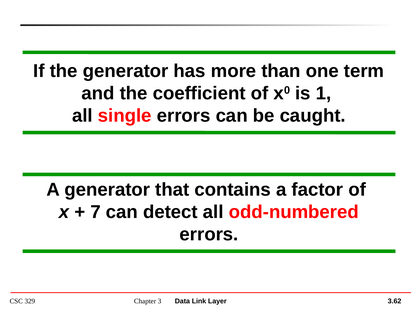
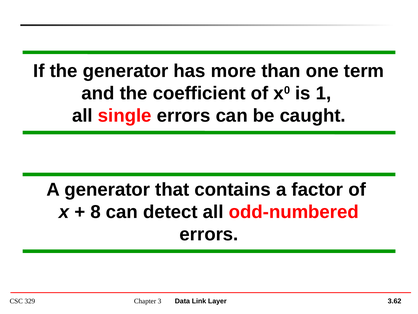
7: 7 -> 8
